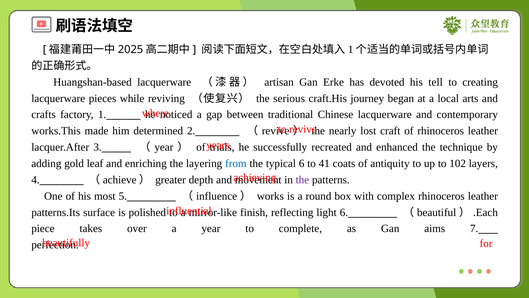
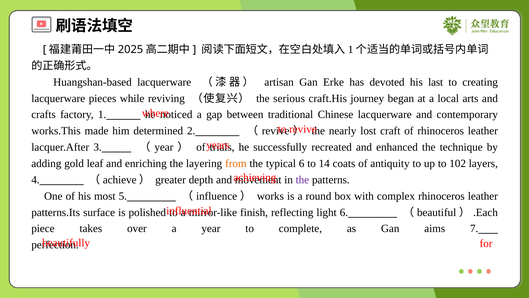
tell: tell -> last
from colour: blue -> orange
41: 41 -> 14
